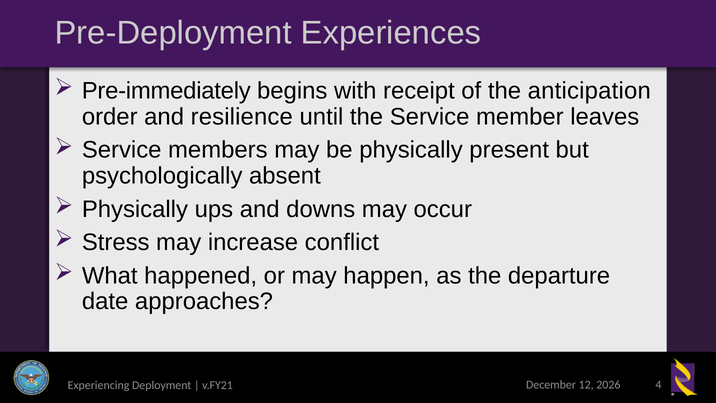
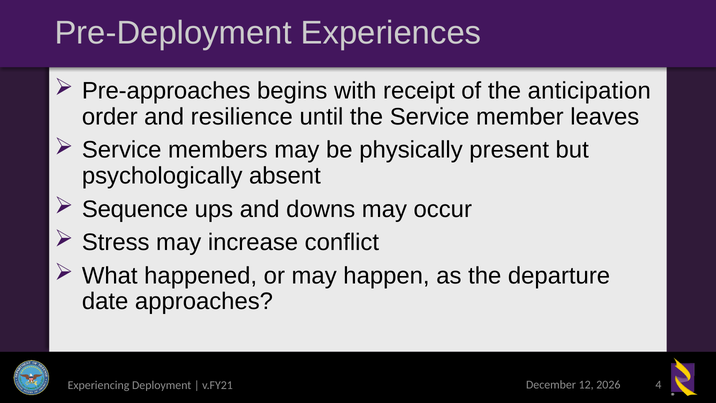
Pre-immediately: Pre-immediately -> Pre-approaches
Physically at (135, 209): Physically -> Sequence
